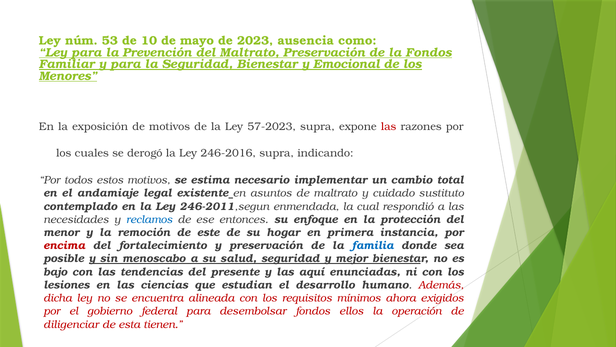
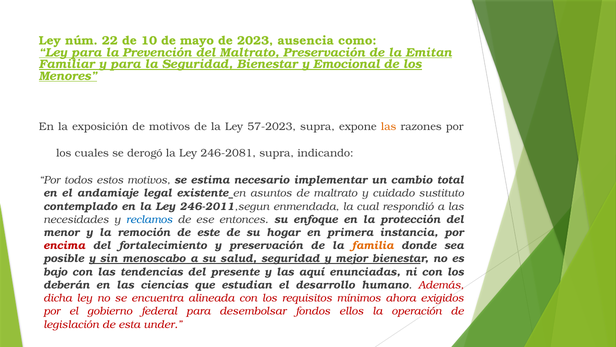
53: 53 -> 22
la Fondos: Fondos -> Emitan
las at (389, 127) colour: red -> orange
246-2016: 246-2016 -> 246-2081
familia colour: blue -> orange
lesiones: lesiones -> deberán
diligenciar: diligenciar -> legislación
tienen: tienen -> under
